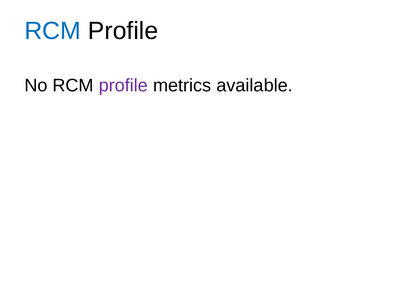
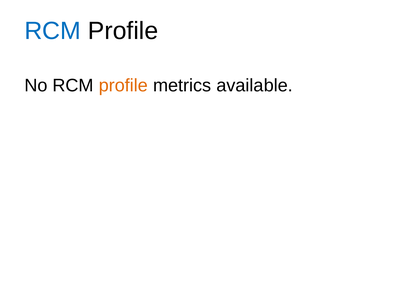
profile at (123, 85) colour: purple -> orange
